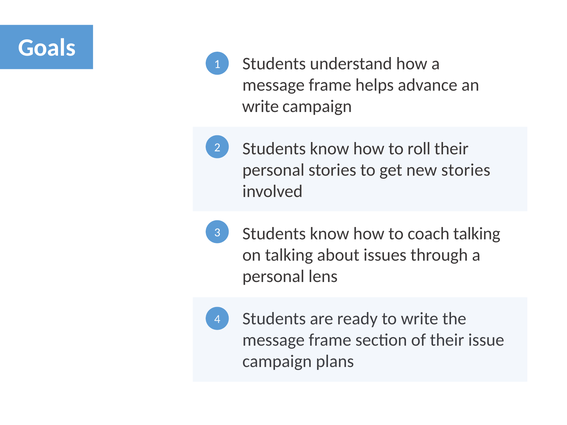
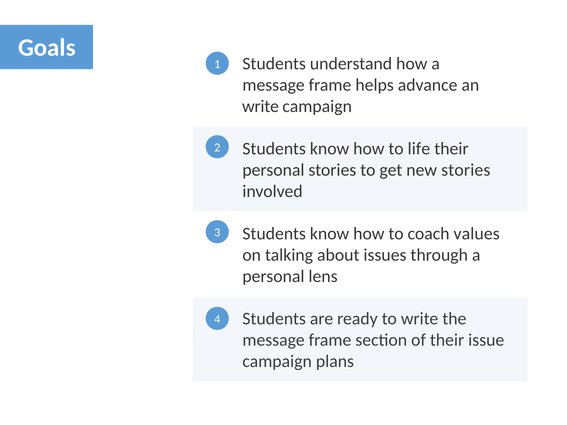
roll: roll -> life
coach talking: talking -> values
